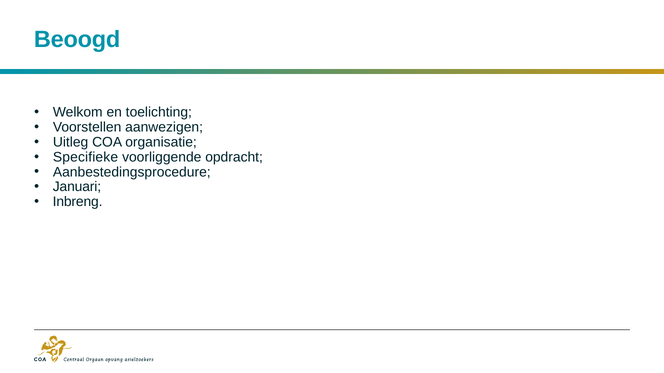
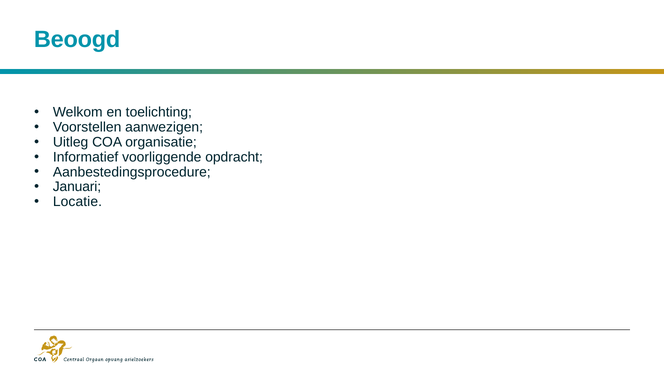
Specifieke: Specifieke -> Informatief
Inbreng: Inbreng -> Locatie
